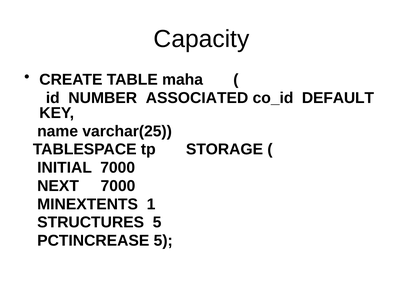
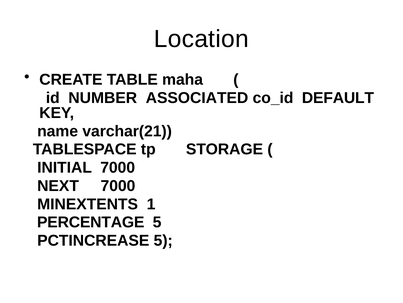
Capacity: Capacity -> Location
varchar(25: varchar(25 -> varchar(21
STRUCTURES: STRUCTURES -> PERCENTAGE
